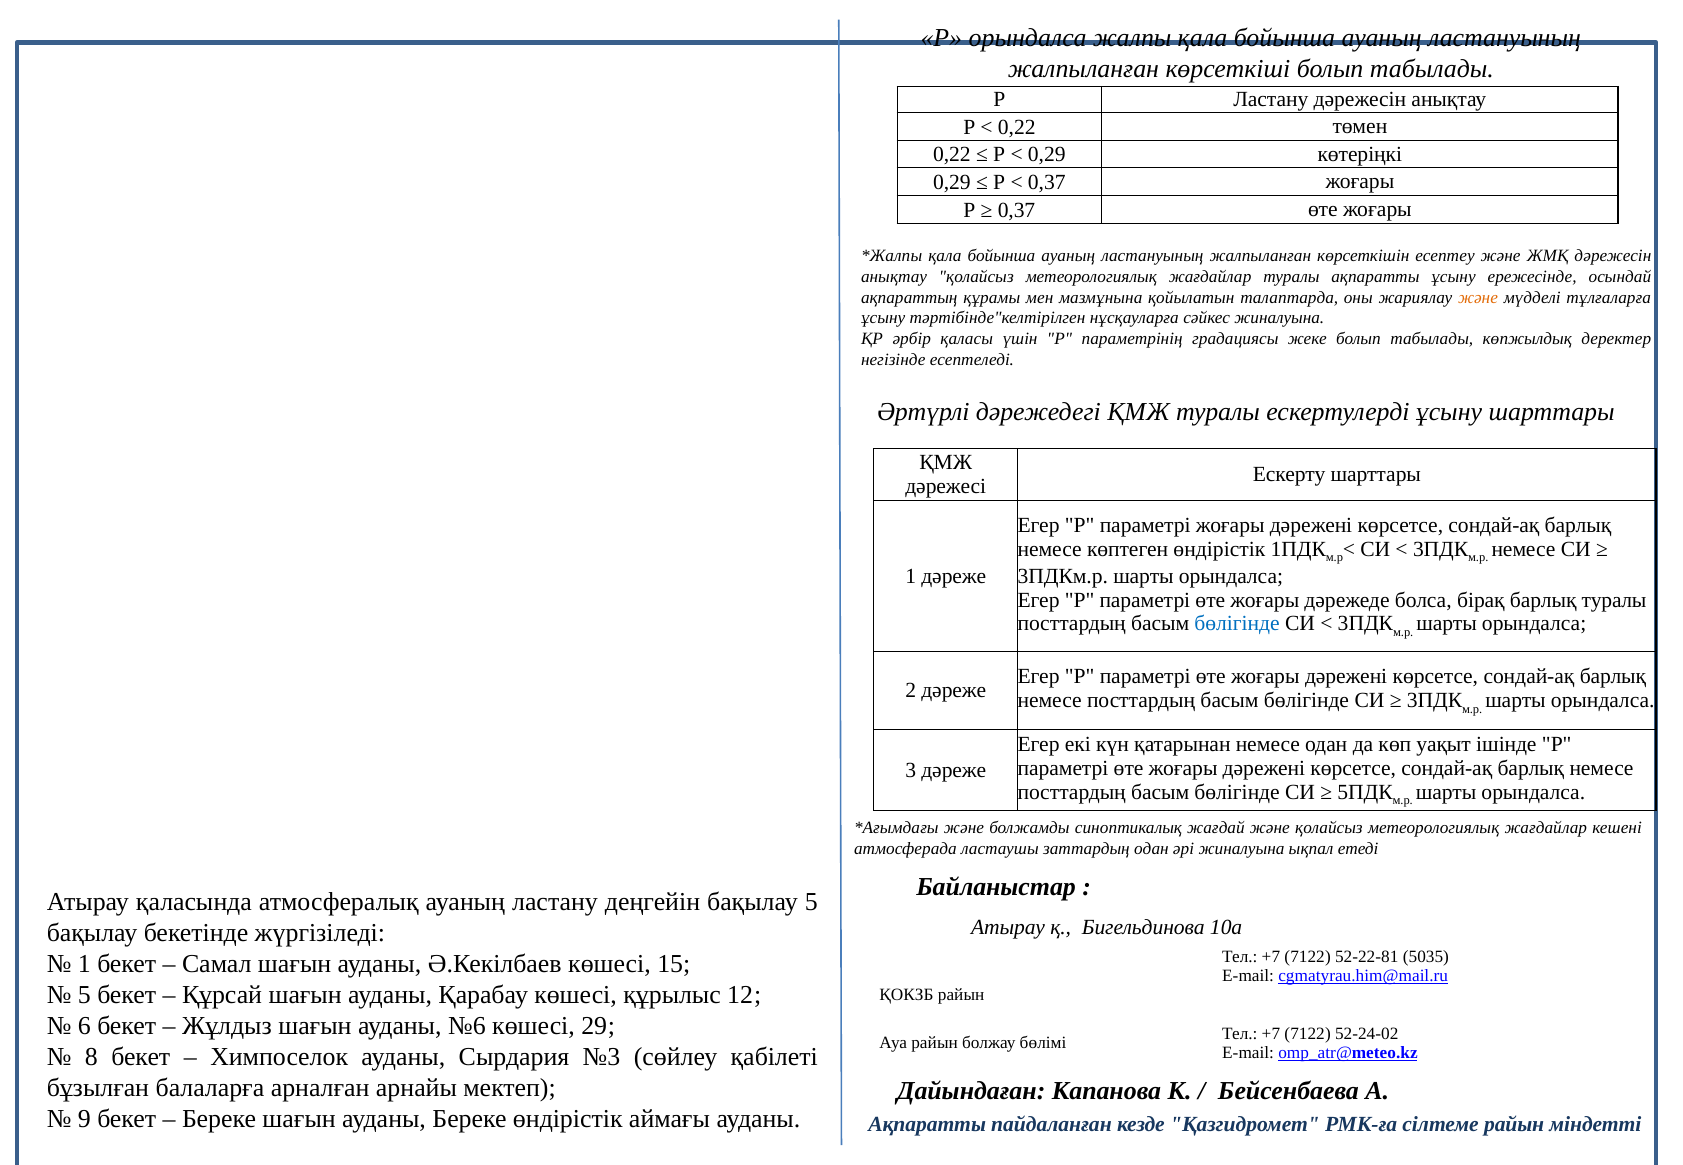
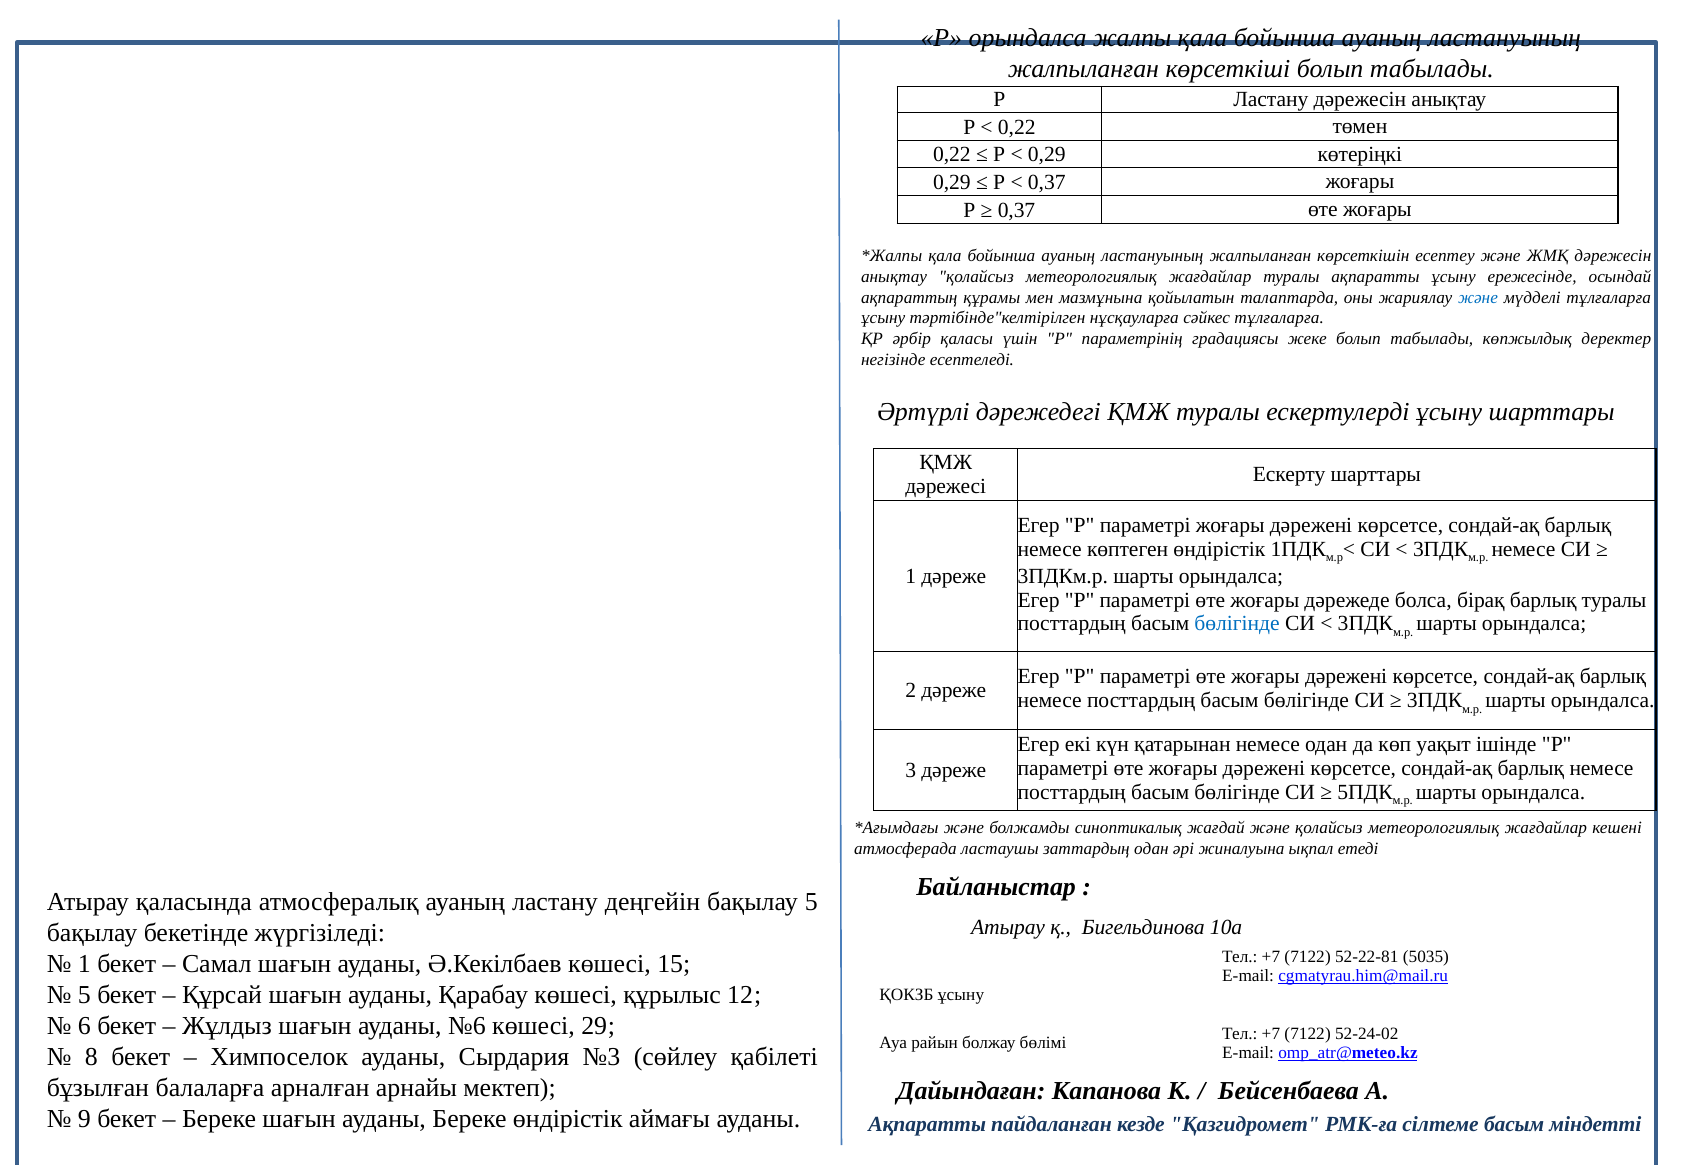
және at (1478, 298) colour: orange -> blue
сәйкес жиналуына: жиналуына -> тұлғаларға
ҚОКЗБ райын: райын -> ұсыну
сілтеме райын: райын -> басым
